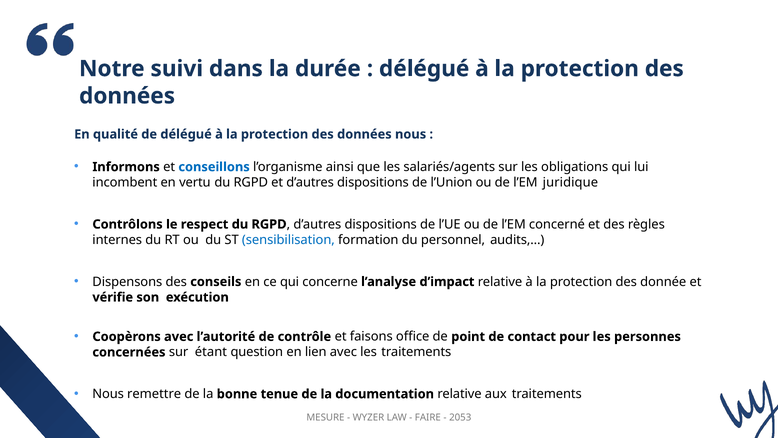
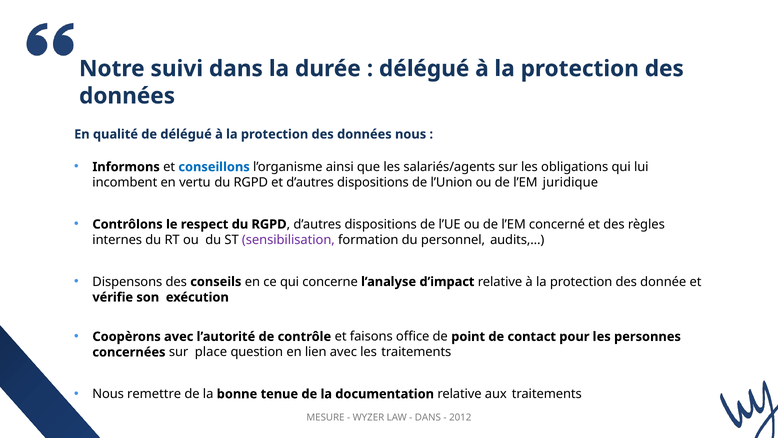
sensibilisation colour: blue -> purple
étant: étant -> place
FAIRE at (428, 417): FAIRE -> DANS
2053: 2053 -> 2012
